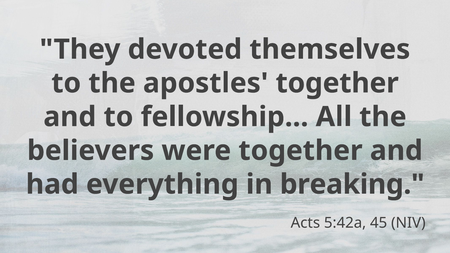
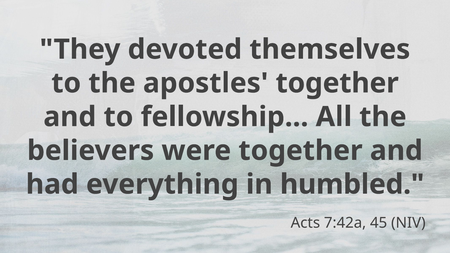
breaking: breaking -> humbled
5:42a: 5:42a -> 7:42a
